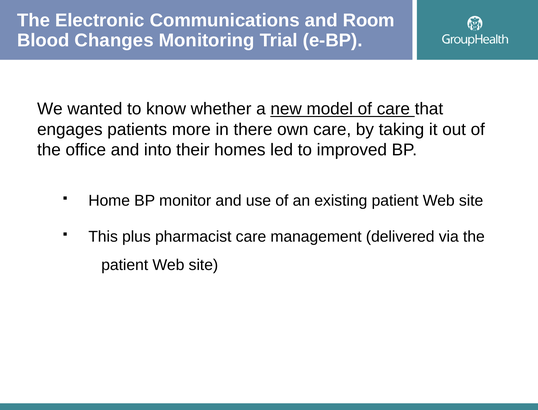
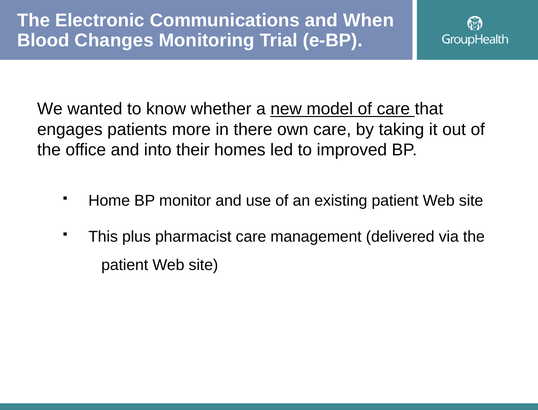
Room: Room -> When
